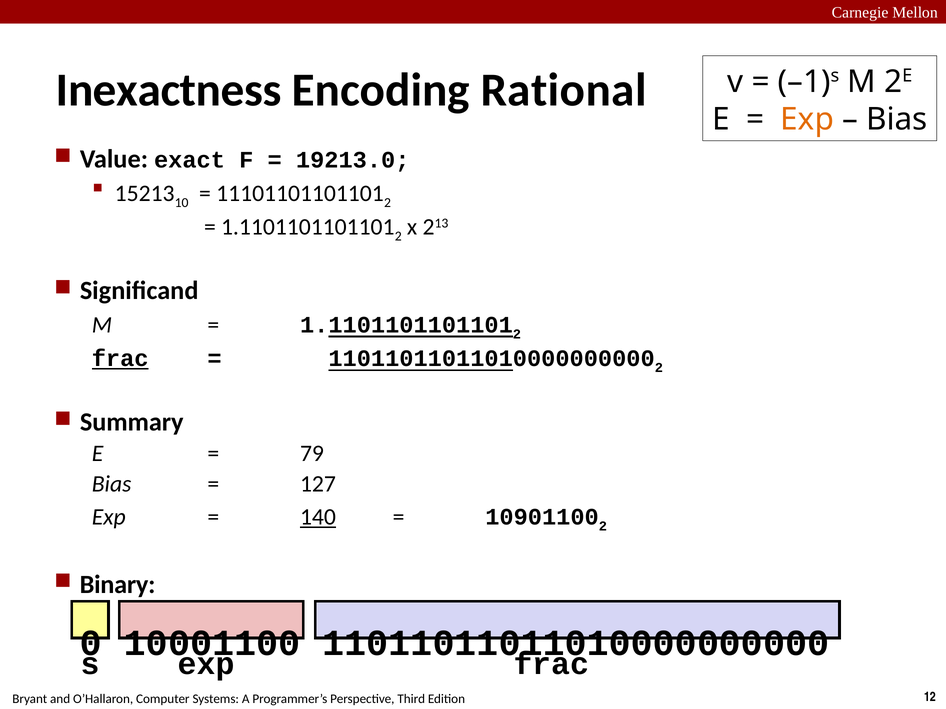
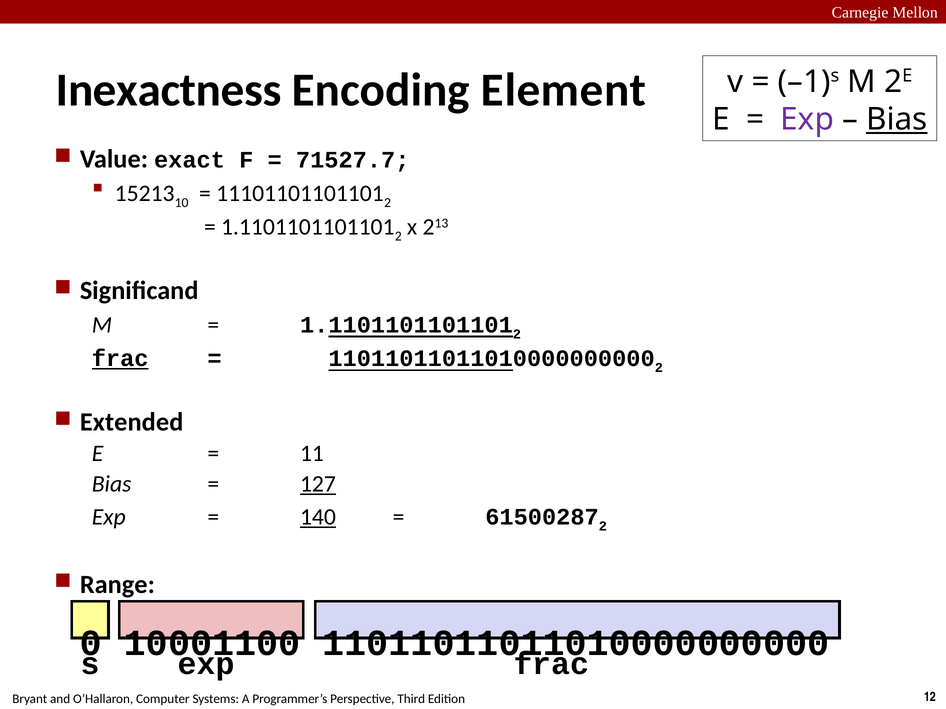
Rational: Rational -> Element
Exp at (807, 120) colour: orange -> purple
Bias at (897, 120) underline: none -> present
19213.0: 19213.0 -> 71527.7
Summary: Summary -> Extended
79: 79 -> 11
127 underline: none -> present
10901100: 10901100 -> 61500287
Binary: Binary -> Range
